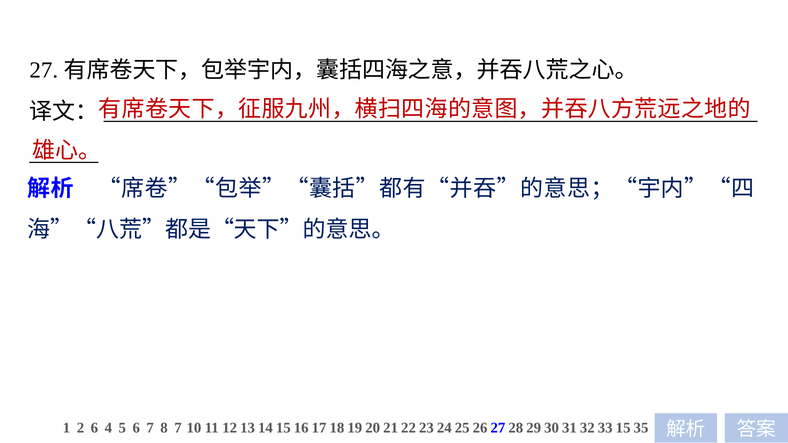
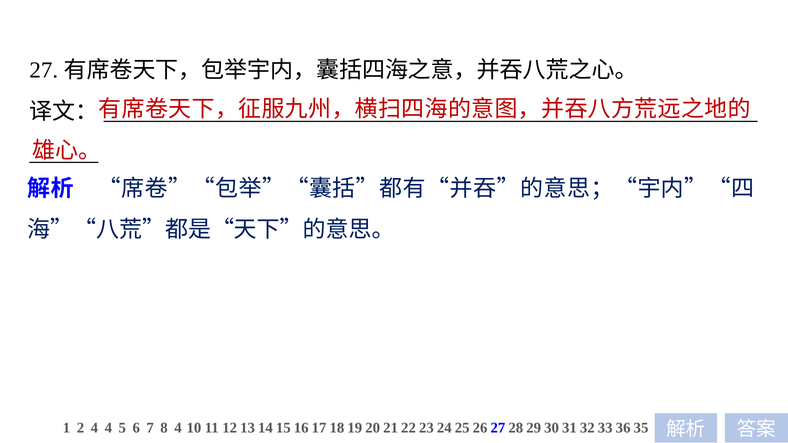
2 6: 6 -> 4
8 7: 7 -> 4
15: 15 -> 36
